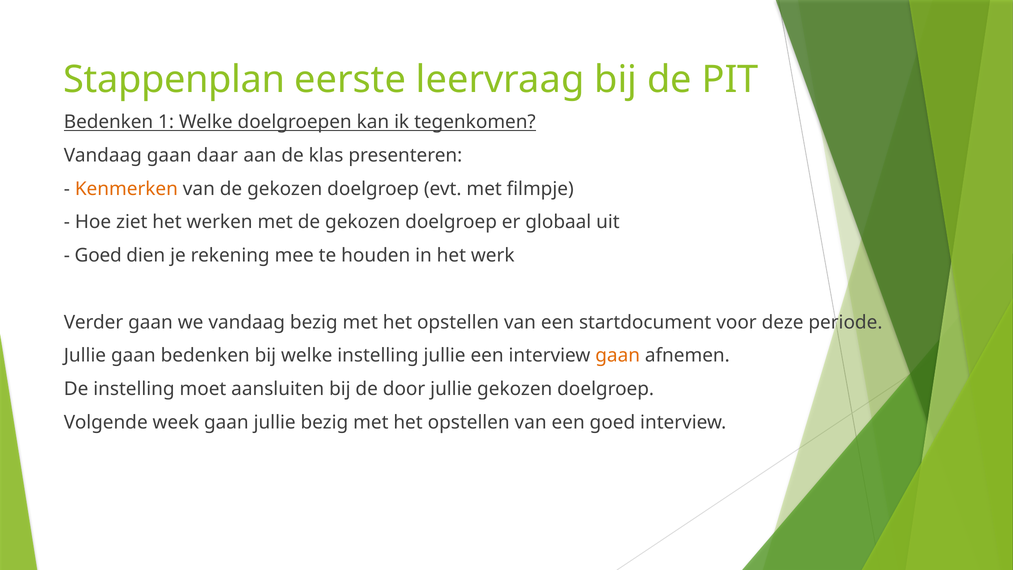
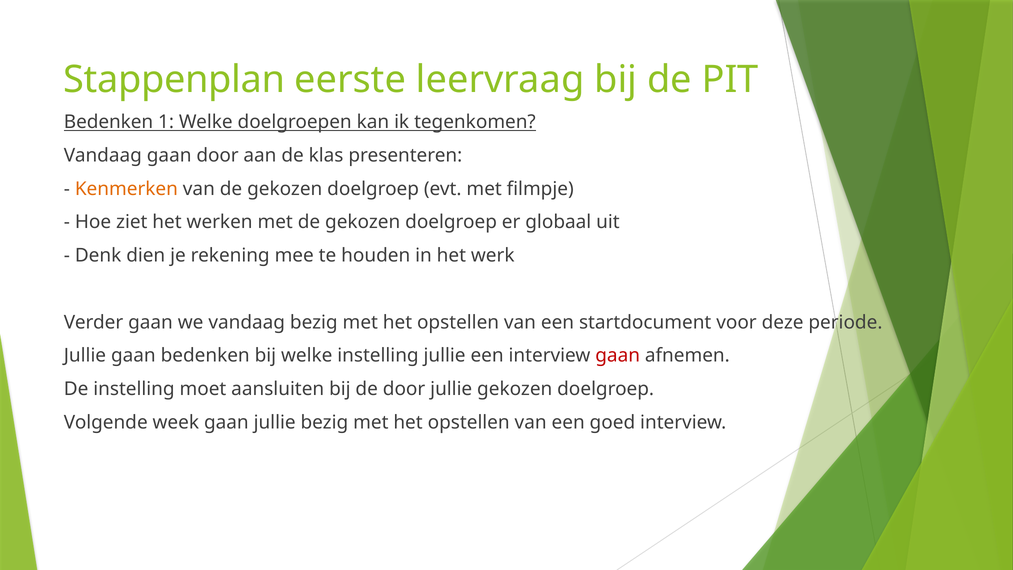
gaan daar: daar -> door
Goed at (98, 255): Goed -> Denk
gaan at (618, 356) colour: orange -> red
